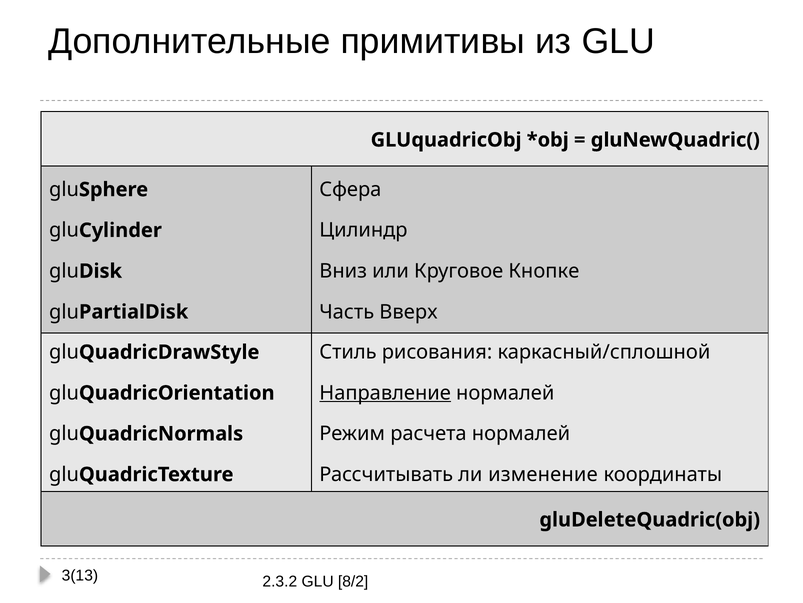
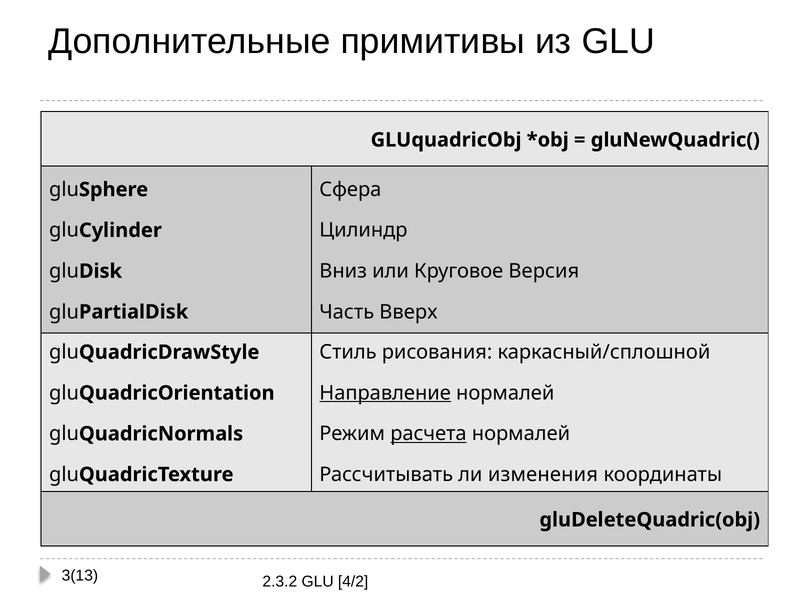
Кнопке: Кнопке -> Версия
расчета underline: none -> present
изменение: изменение -> изменения
8/2: 8/2 -> 4/2
